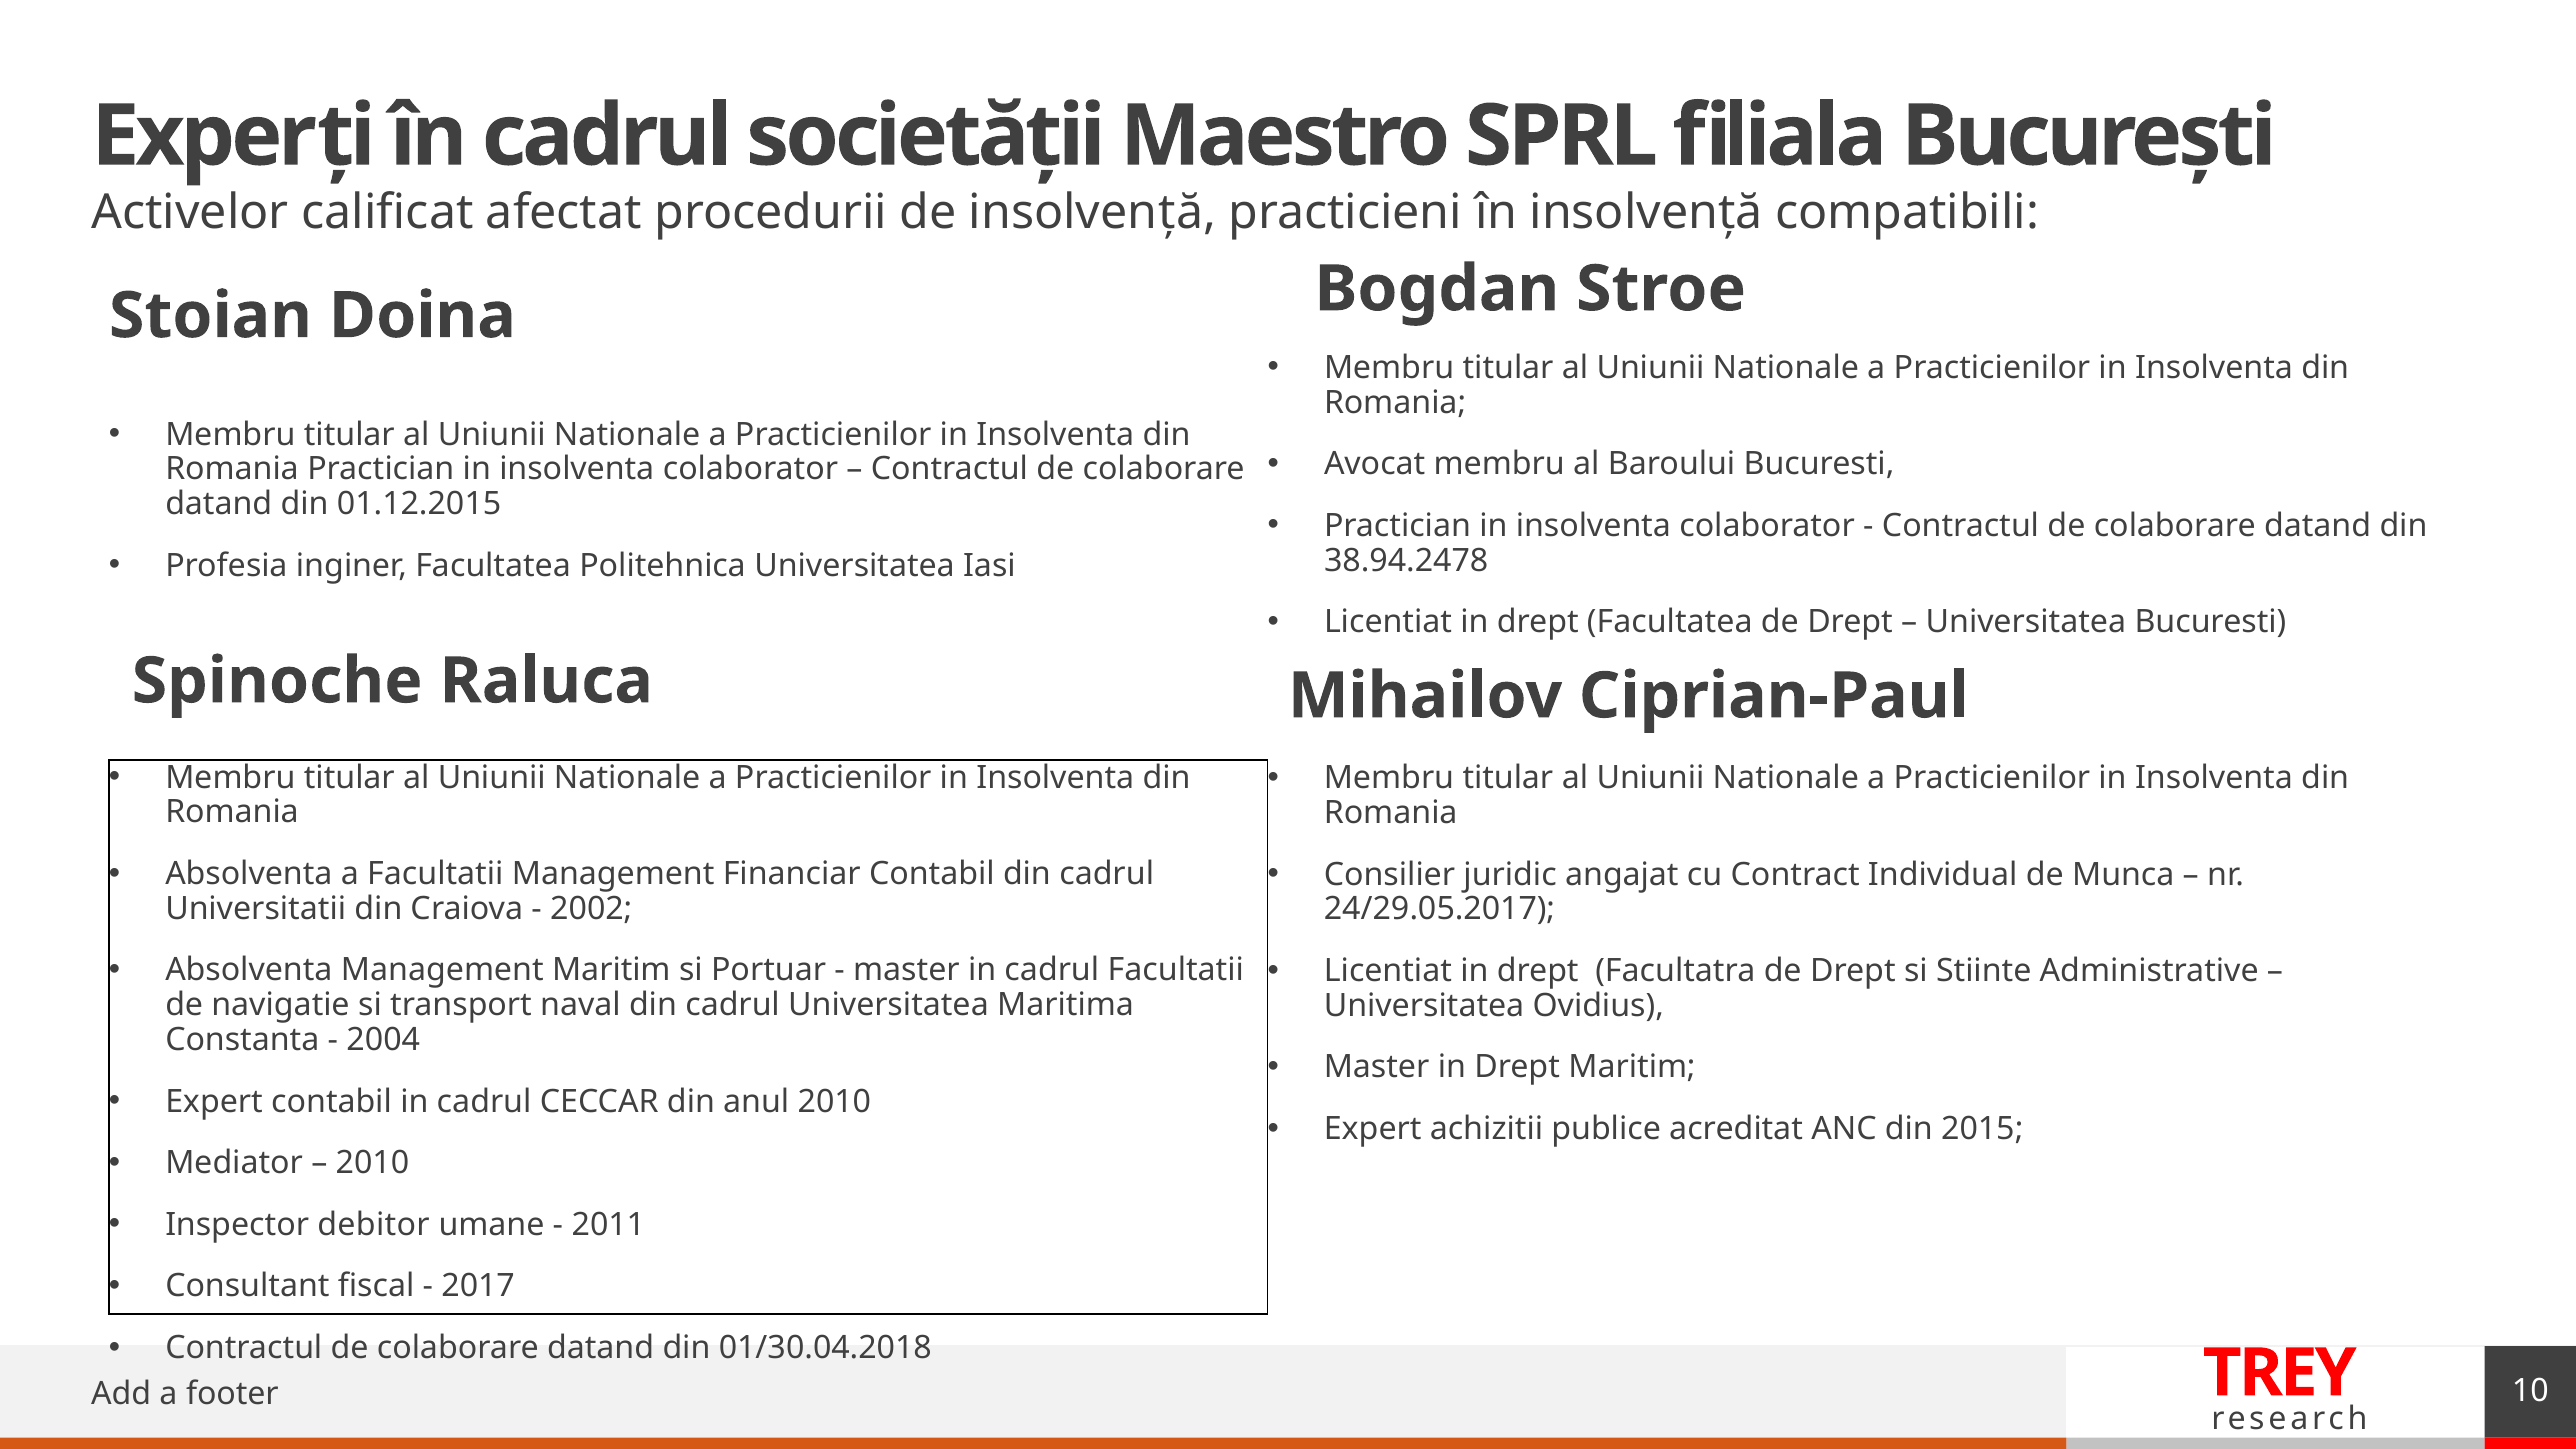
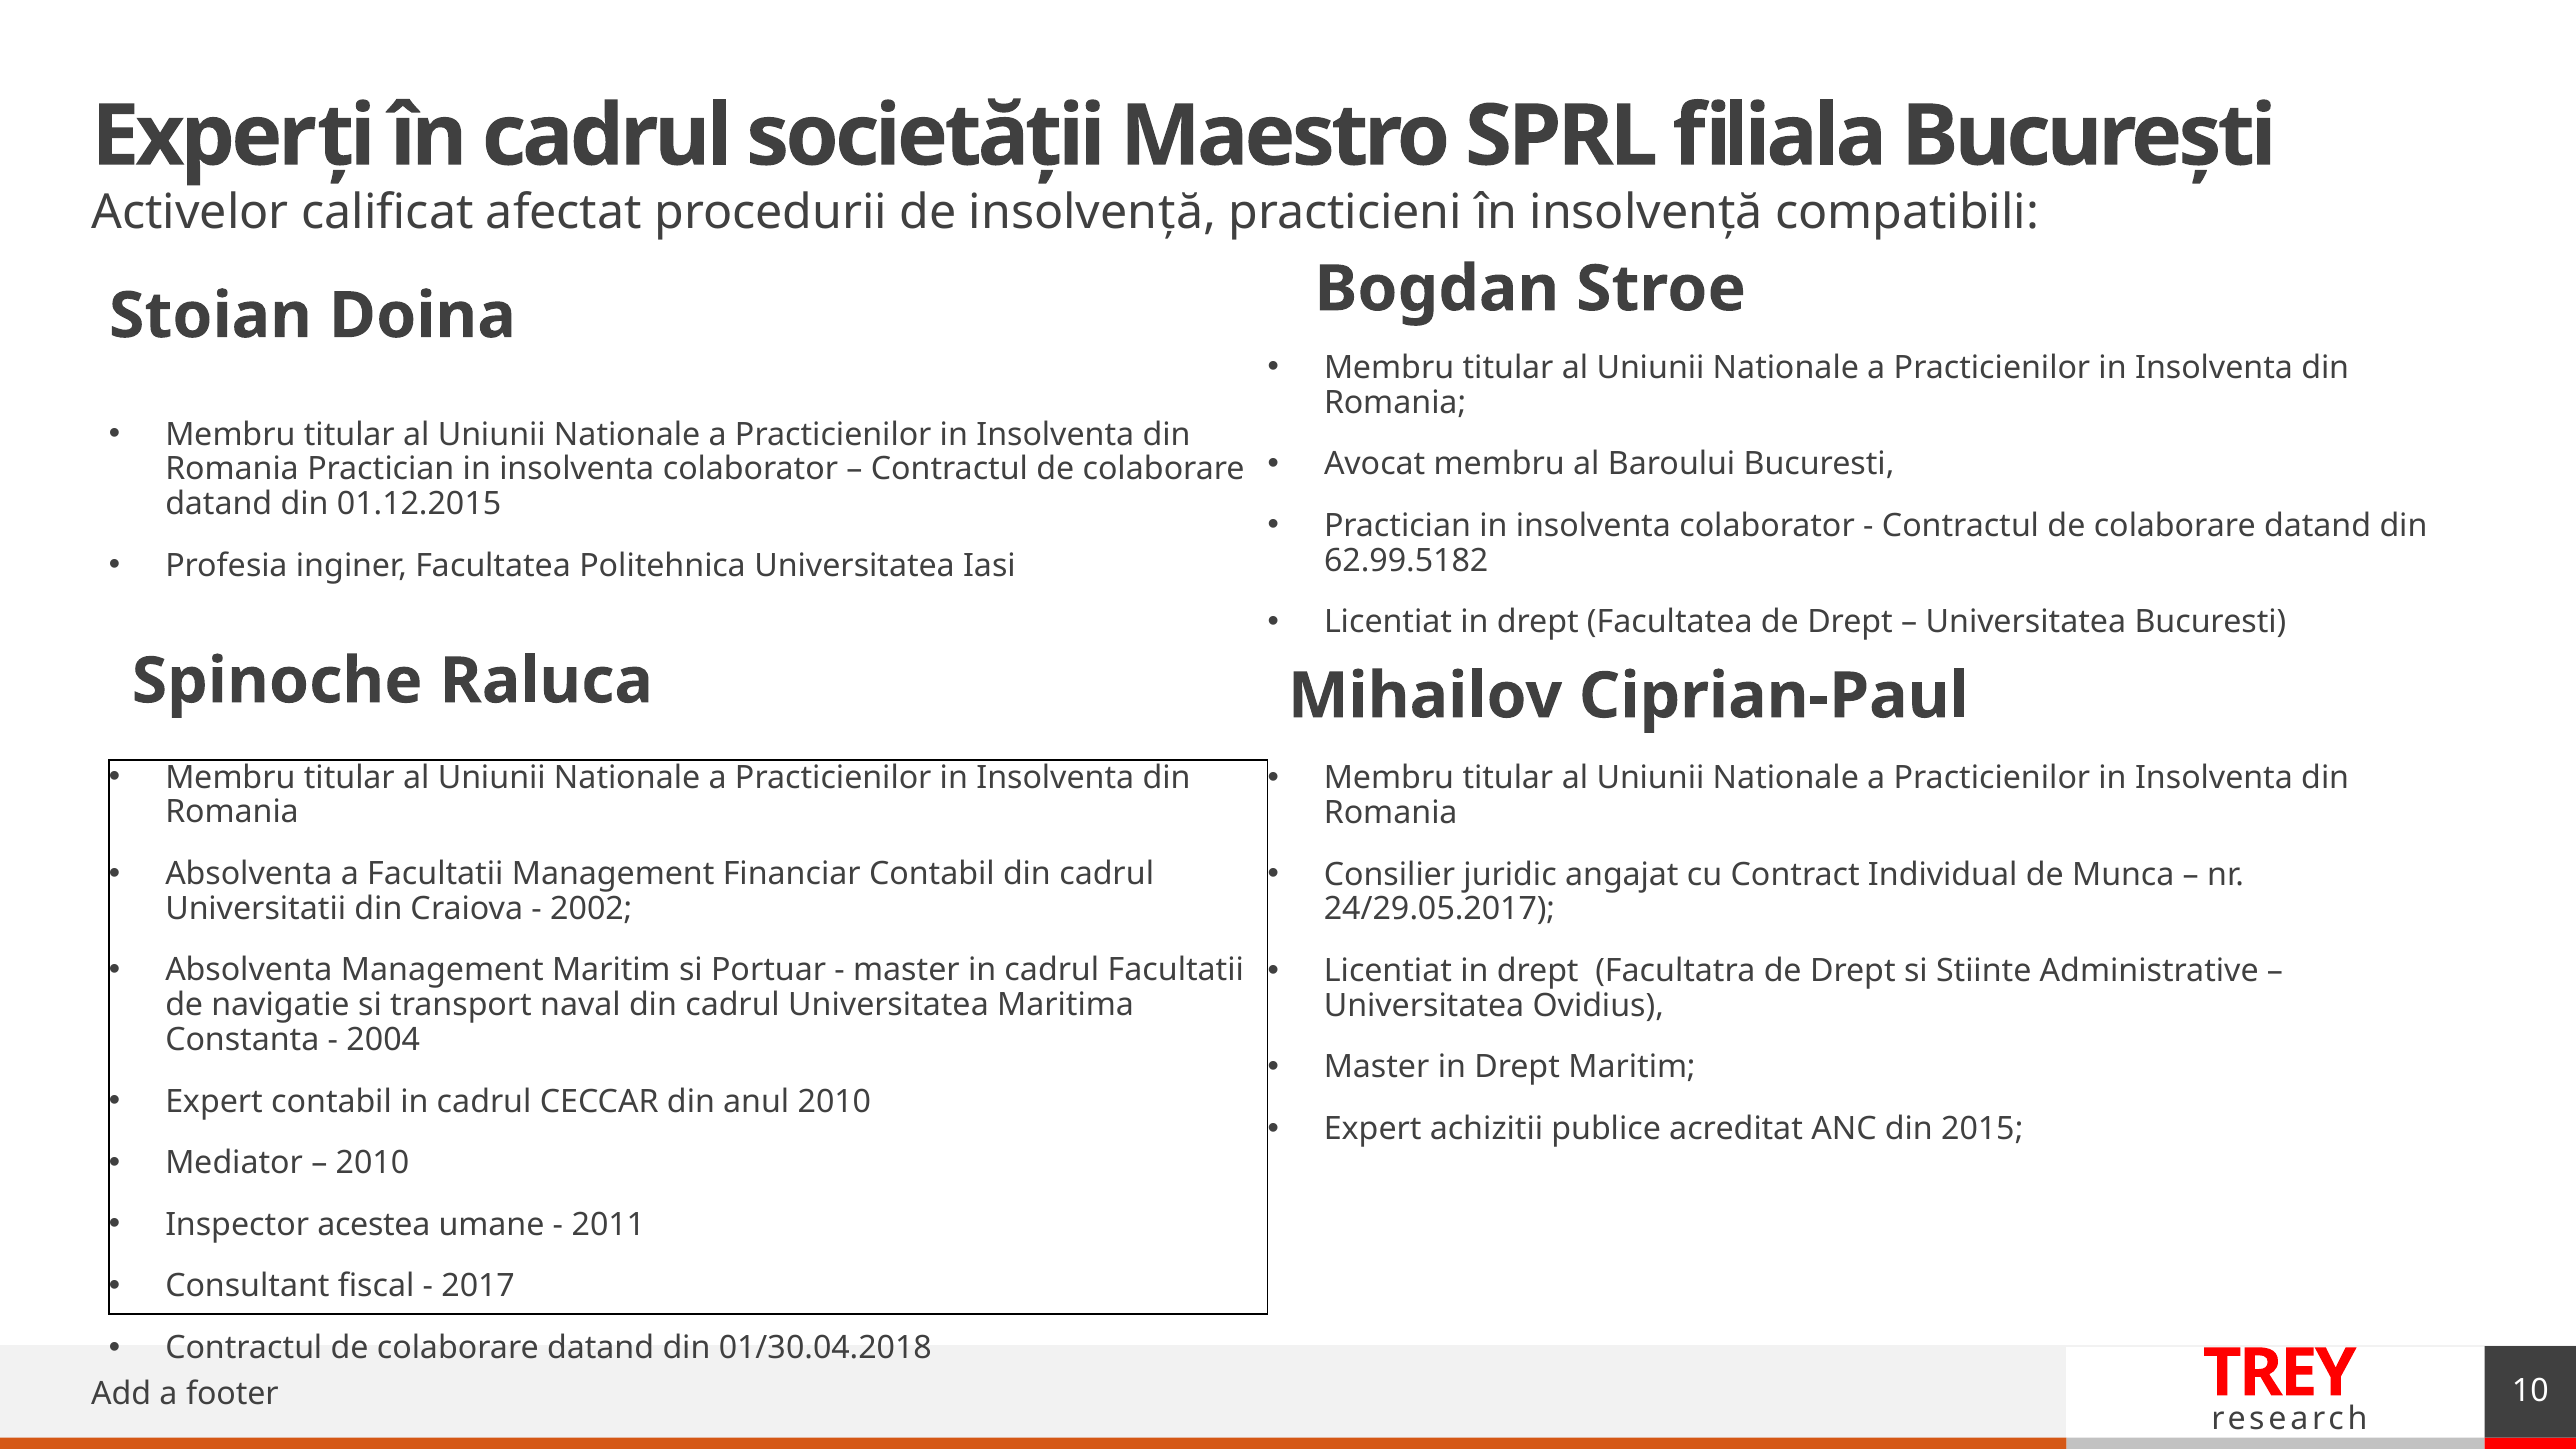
38.94.2478: 38.94.2478 -> 62.99.5182
debitor: debitor -> acestea
